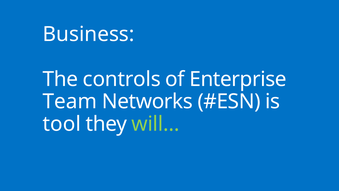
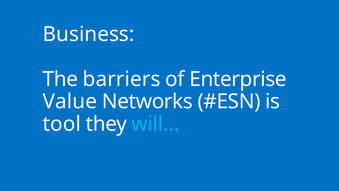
controls: controls -> barriers
Team: Team -> Value
will… colour: light green -> light blue
